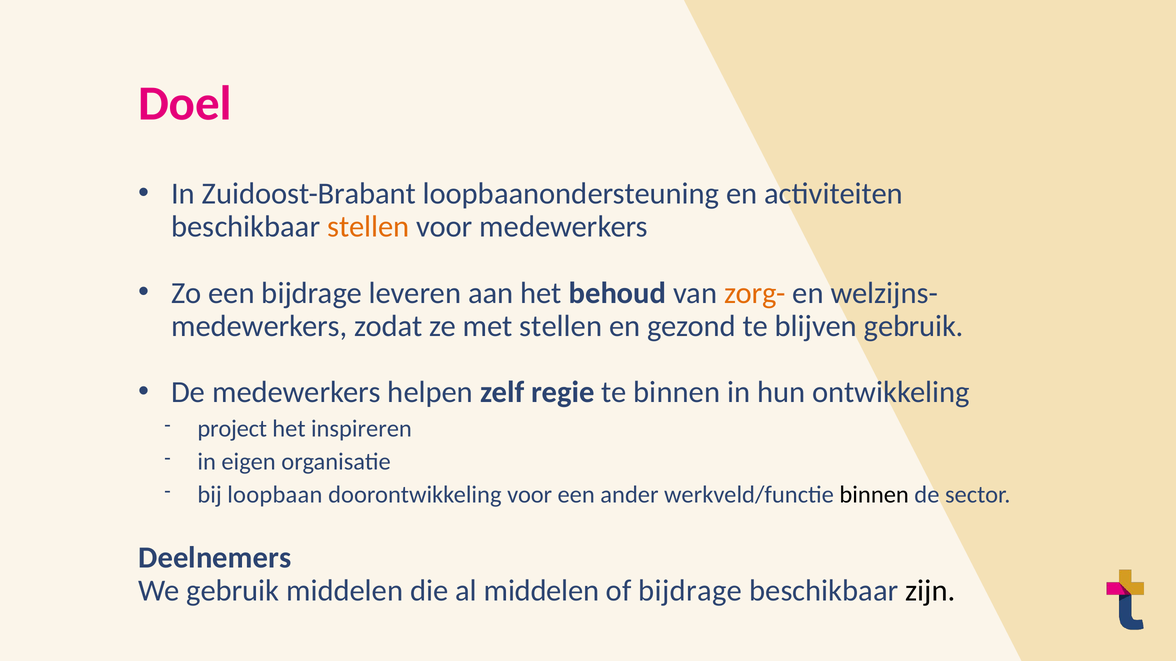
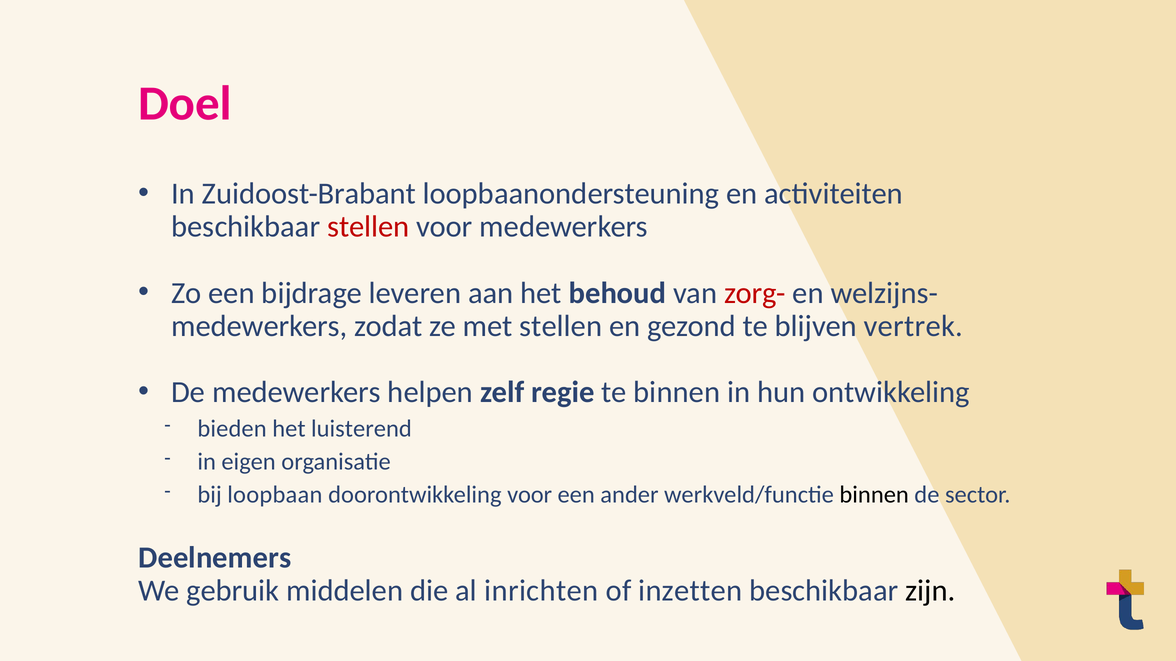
stellen at (368, 227) colour: orange -> red
zorg- colour: orange -> red
blijven gebruik: gebruik -> vertrek
project: project -> bieden
inspireren: inspireren -> luisterend
al middelen: middelen -> inrichten
of bijdrage: bijdrage -> inzetten
